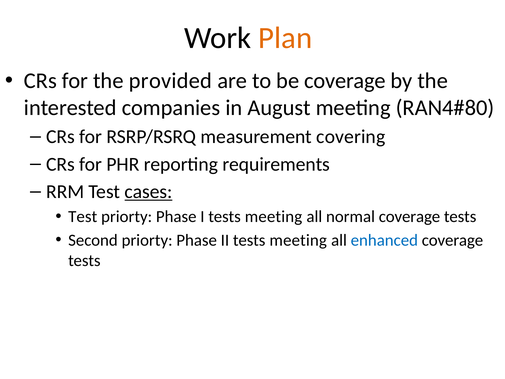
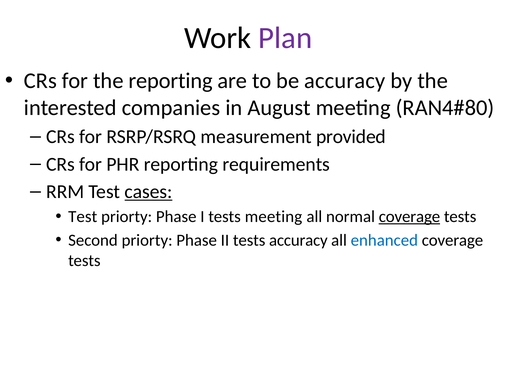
Plan colour: orange -> purple
the provided: provided -> reporting
be coverage: coverage -> accuracy
covering: covering -> provided
coverage at (409, 217) underline: none -> present
II tests meeting: meeting -> accuracy
